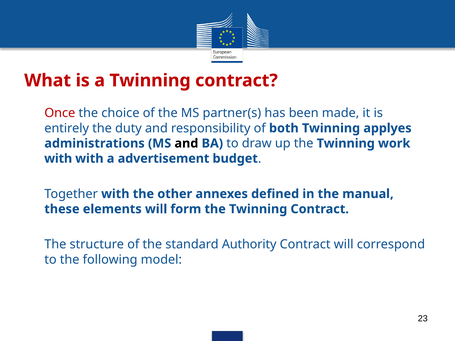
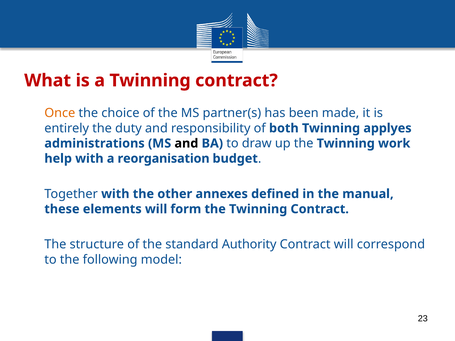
Once colour: red -> orange
with at (58, 159): with -> help
advertisement: advertisement -> reorganisation
